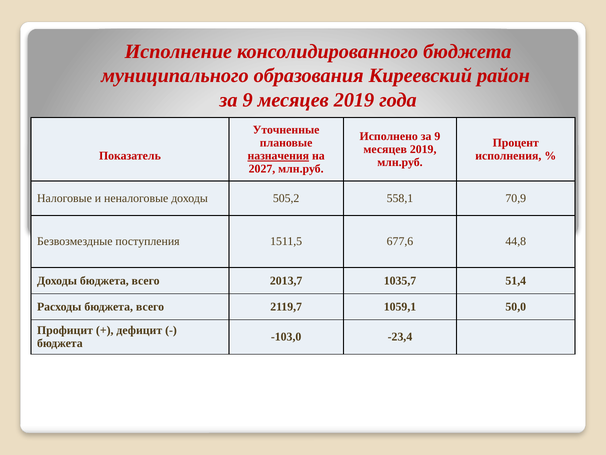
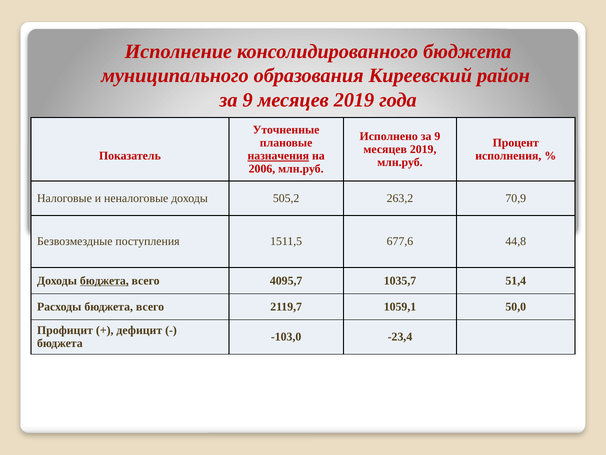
2027: 2027 -> 2006
558,1: 558,1 -> 263,2
бюджета at (104, 280) underline: none -> present
2013,7: 2013,7 -> 4095,7
